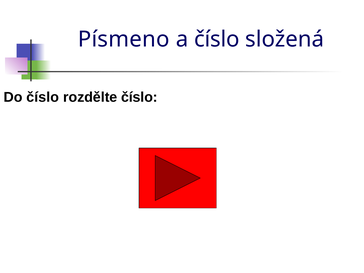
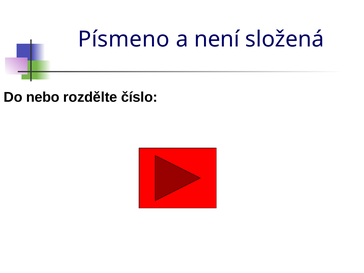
a číslo: číslo -> není
Do číslo: číslo -> nebo
